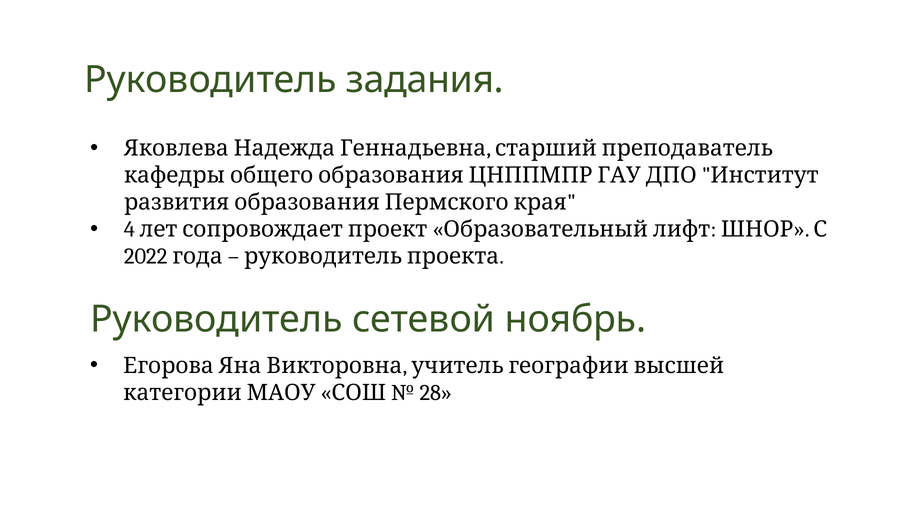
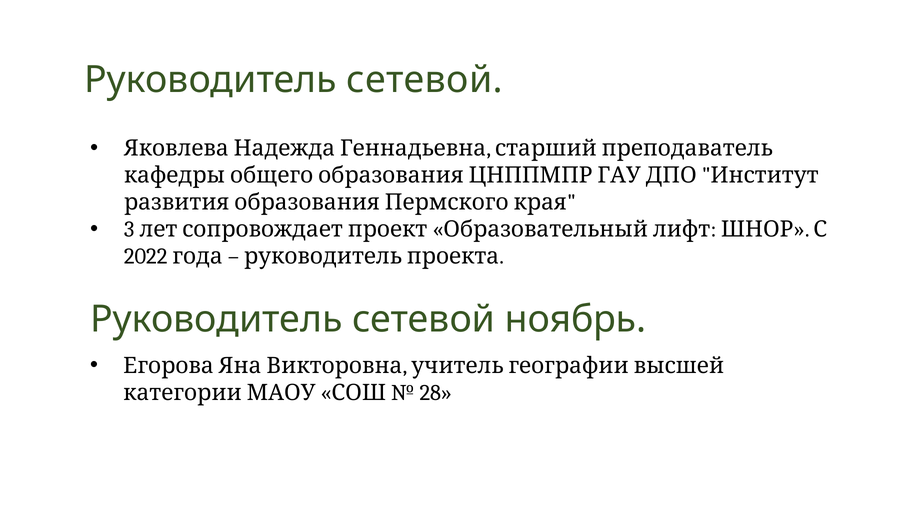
задания at (425, 80): задания -> сетевой
4: 4 -> 3
